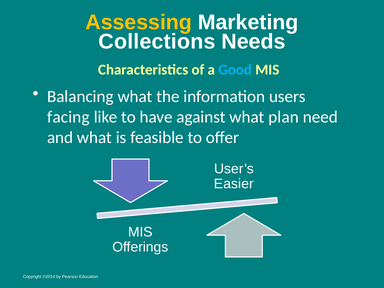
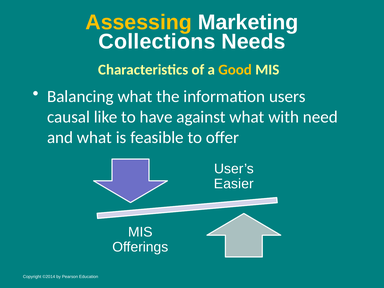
Good colour: light blue -> yellow
facing: facing -> causal
plan: plan -> with
